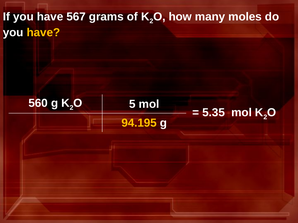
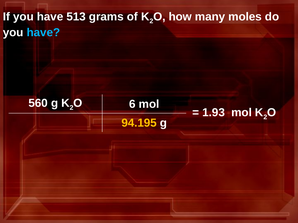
567: 567 -> 513
have at (43, 33) colour: yellow -> light blue
5: 5 -> 6
5.35: 5.35 -> 1.93
